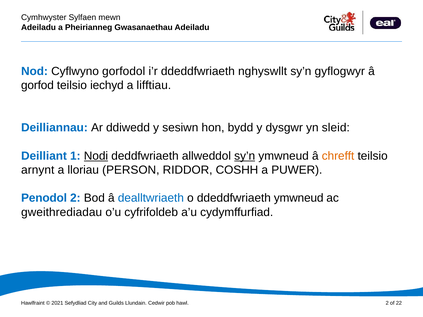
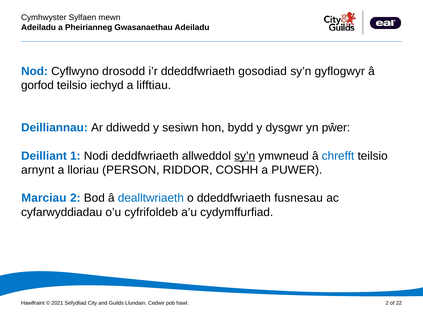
gorfodol: gorfodol -> drosodd
nghyswllt: nghyswllt -> gosodiad
sleid: sleid -> pŵer
Nodi underline: present -> none
chrefft colour: orange -> blue
Penodol: Penodol -> Marciau
ddeddfwriaeth ymwneud: ymwneud -> fusnesau
gweithrediadau: gweithrediadau -> cyfarwyddiadau
